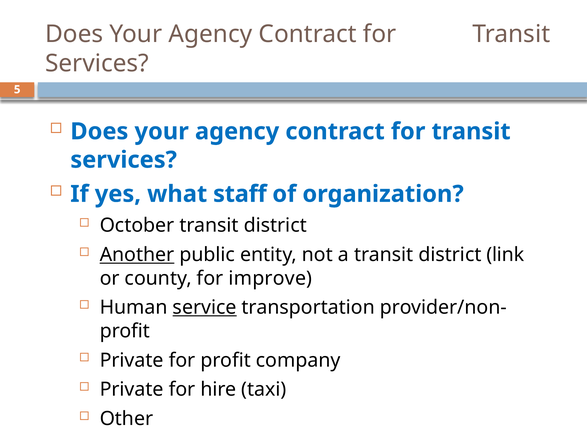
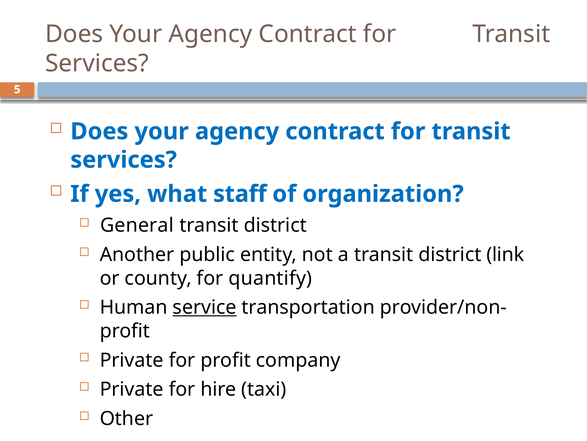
October: October -> General
Another underline: present -> none
improve: improve -> quantify
